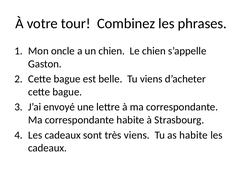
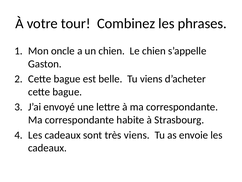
as habite: habite -> envoie
